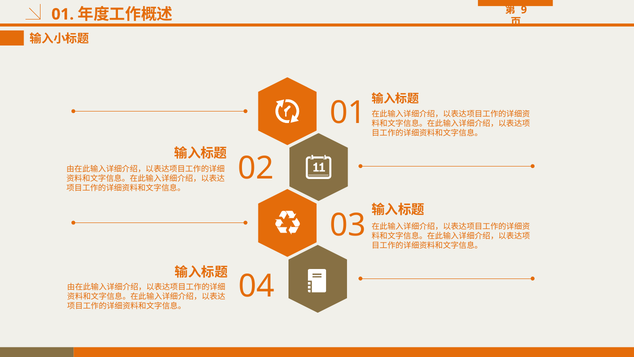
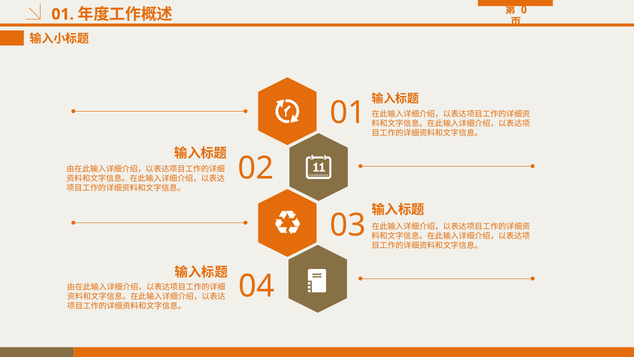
9: 9 -> 0
